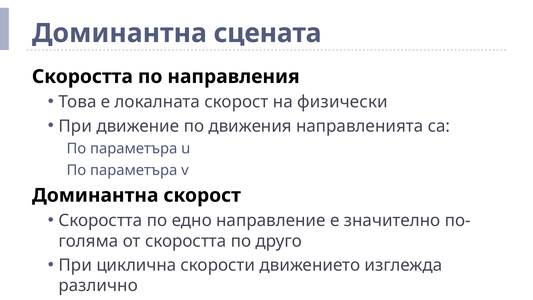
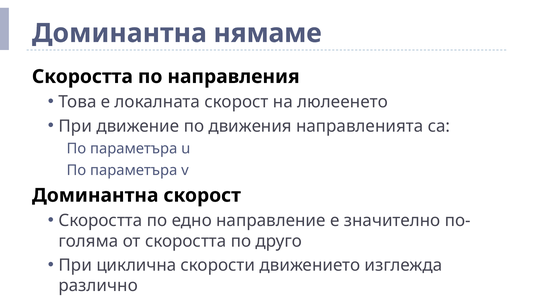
сцената: сцената -> нямаме
физически: физически -> люлеенето
